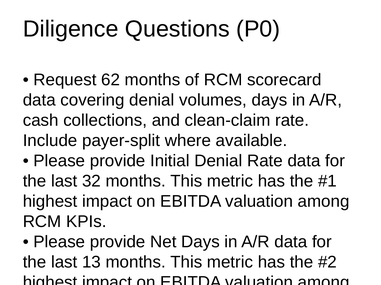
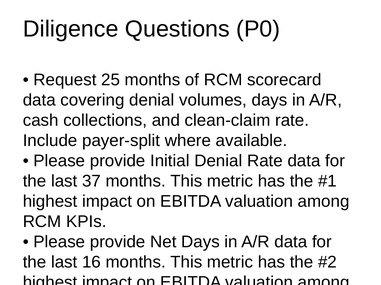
62: 62 -> 25
32: 32 -> 37
13: 13 -> 16
